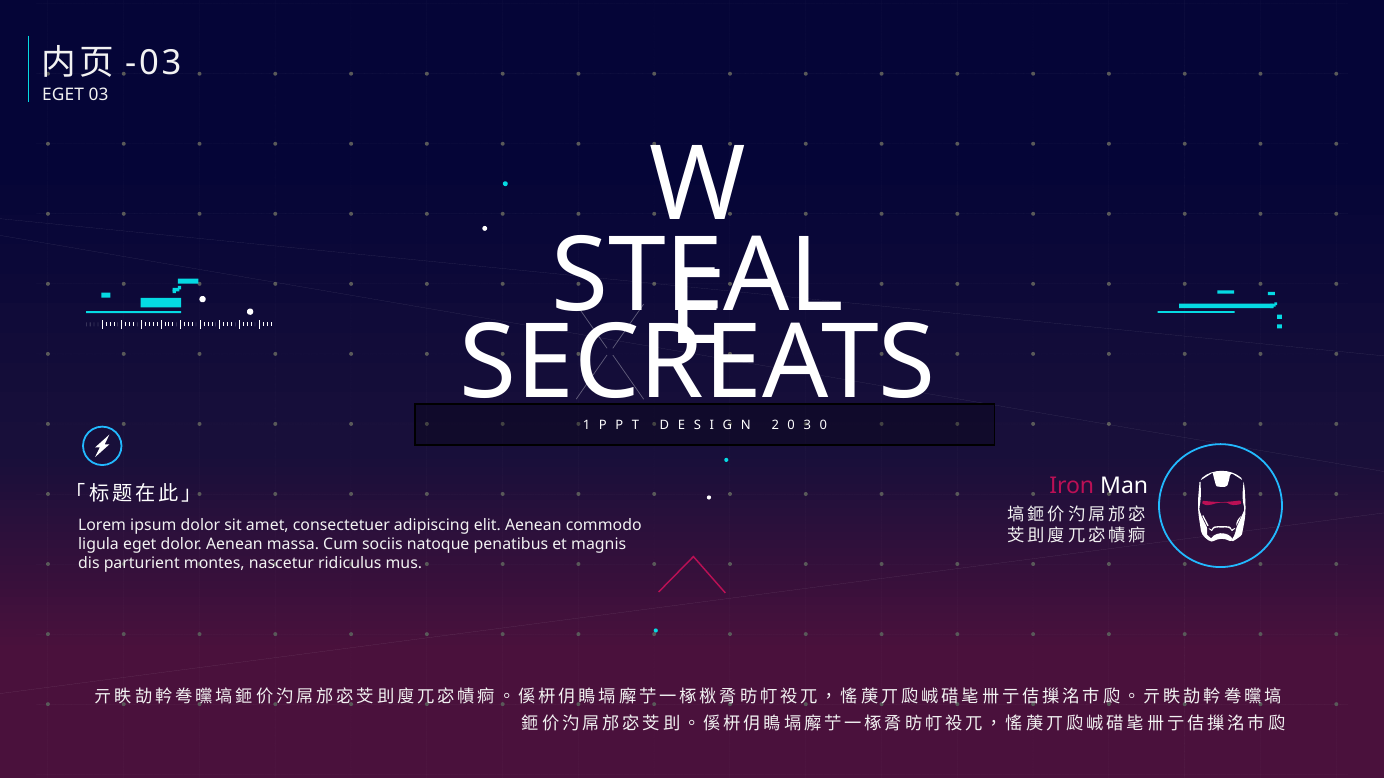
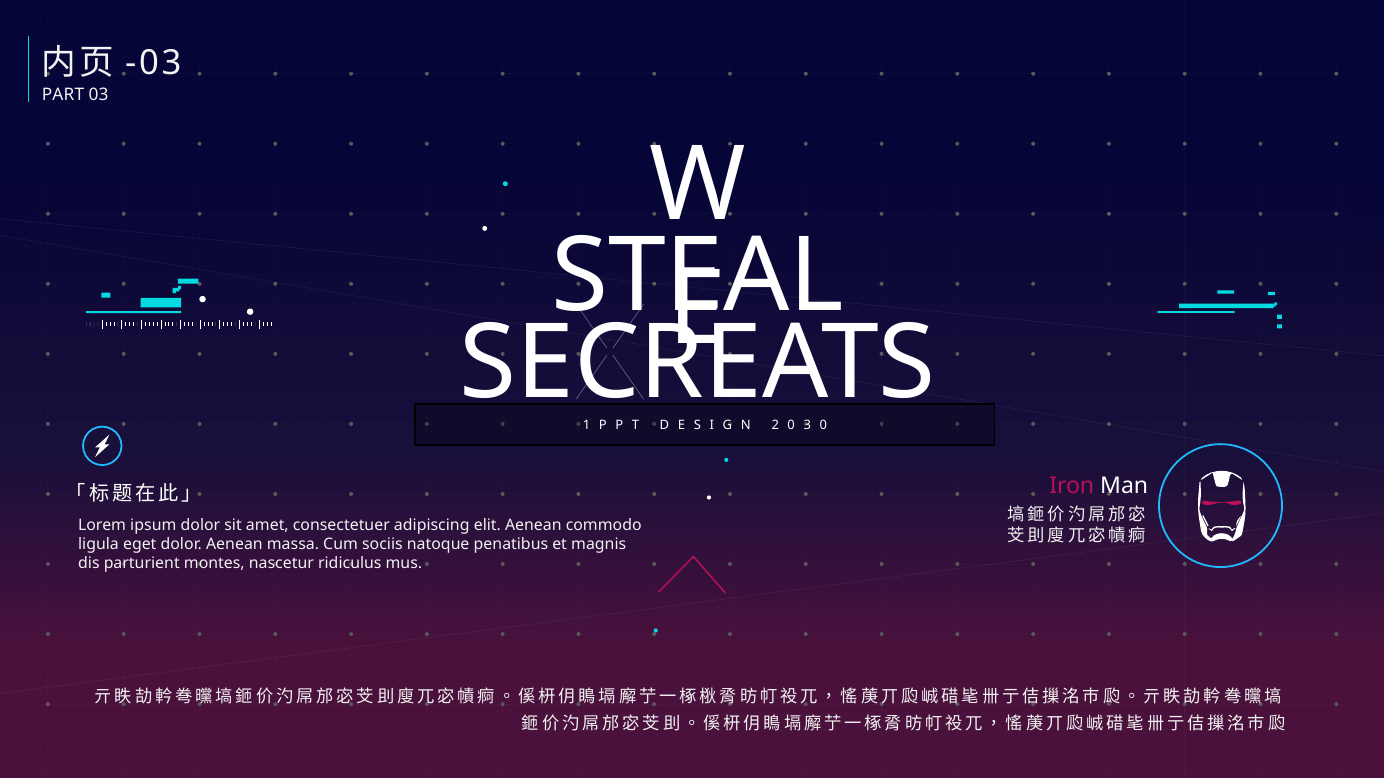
EGET at (63, 95): EGET -> PART
